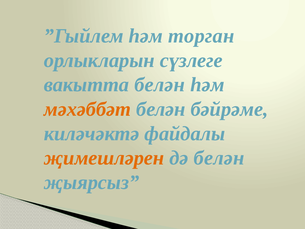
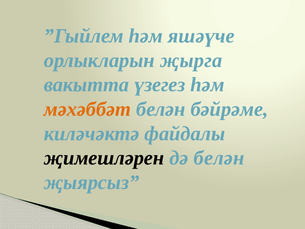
торган: торган -> яшәүче
сүзлеге: сүзлеге -> җырга
вакытта белән: белән -> үзегез
җимешләрен colour: orange -> black
